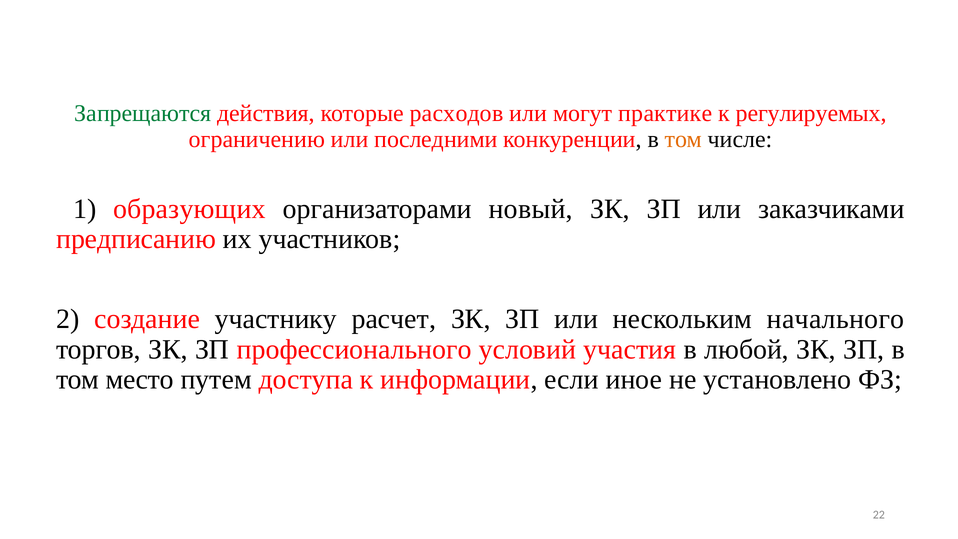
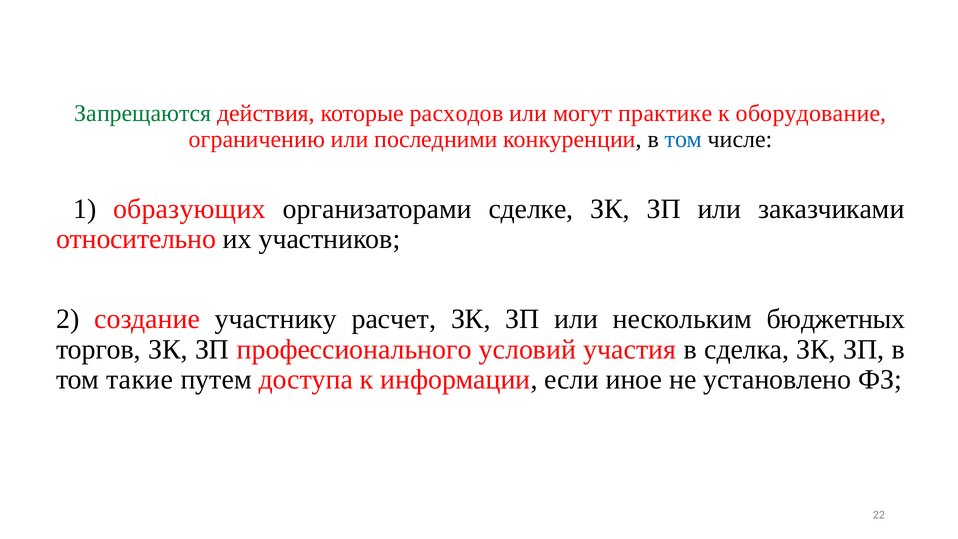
регулируемых: регулируемых -> оборудование
том at (683, 139) colour: orange -> blue
новый: новый -> сделке
предписанию: предписанию -> относительно
начального: начального -> бюджетных
любой: любой -> сделка
место: место -> такие
